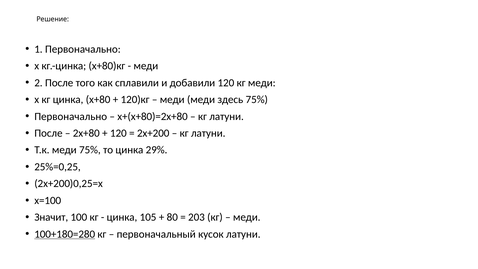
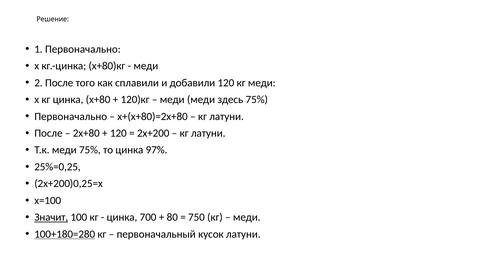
29%: 29% -> 97%
Значит underline: none -> present
105: 105 -> 700
203: 203 -> 750
